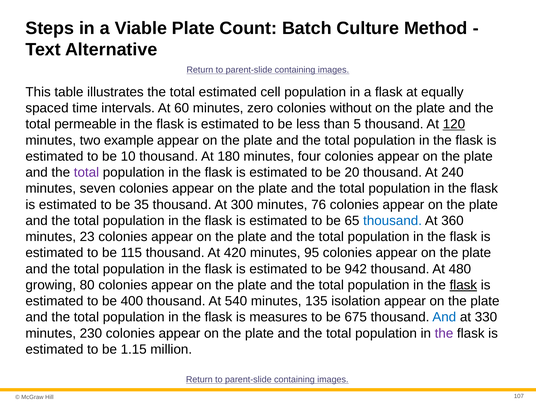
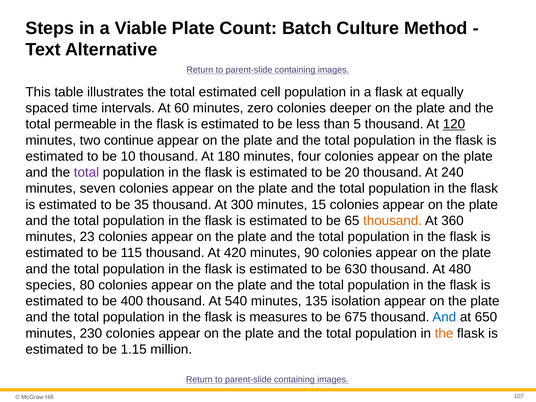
without: without -> deeper
example: example -> continue
76: 76 -> 15
thousand at (393, 221) colour: blue -> orange
95: 95 -> 90
942: 942 -> 630
growing: growing -> species
flask at (463, 285) underline: present -> none
330: 330 -> 650
the at (444, 333) colour: purple -> orange
